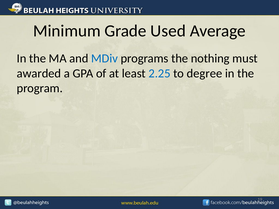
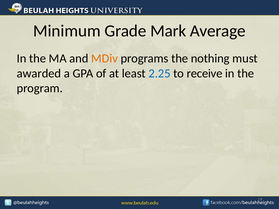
Used: Used -> Mark
MDiv colour: blue -> orange
degree: degree -> receive
